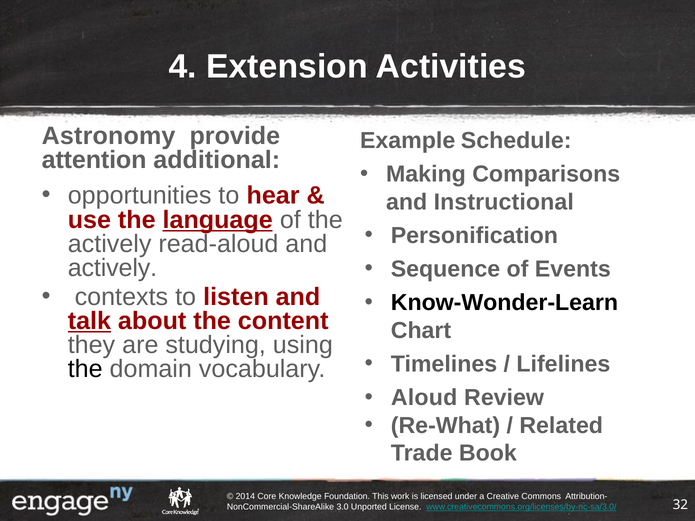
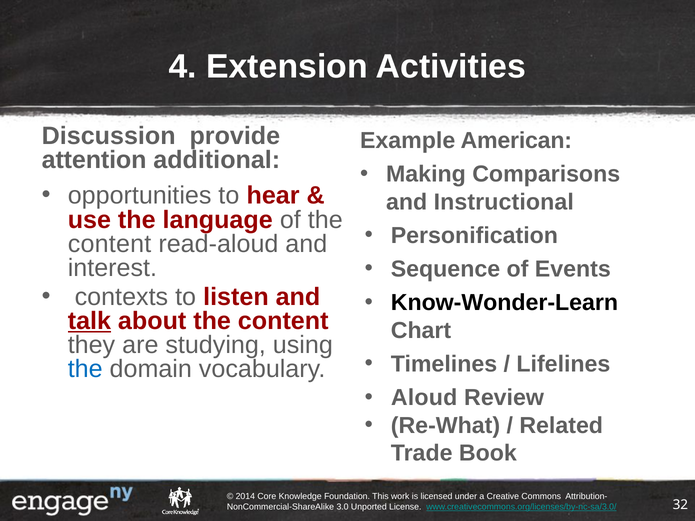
Astronomy: Astronomy -> Discussion
Schedule: Schedule -> American
language underline: present -> none
actively at (110, 244): actively -> content
actively at (112, 268): actively -> interest
the at (85, 369) colour: black -> blue
